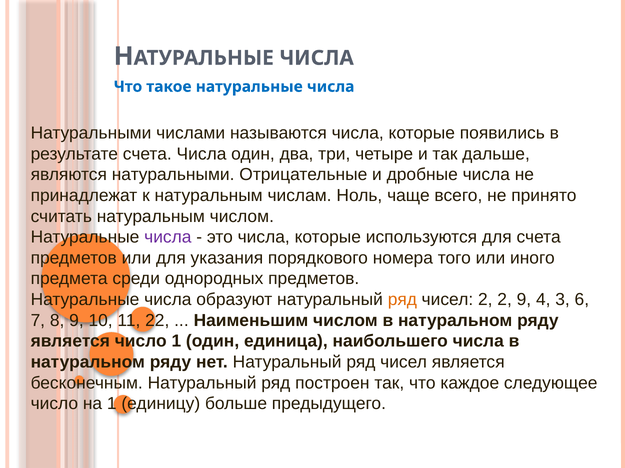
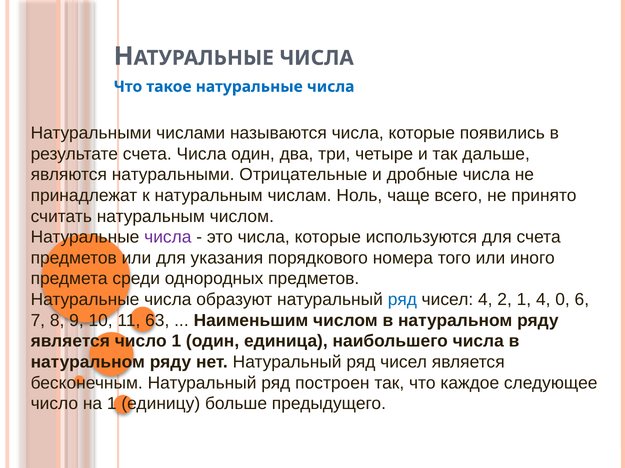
ряд at (402, 300) colour: orange -> blue
чисел 2: 2 -> 4
2 9: 9 -> 1
3: 3 -> 0
22: 22 -> 63
